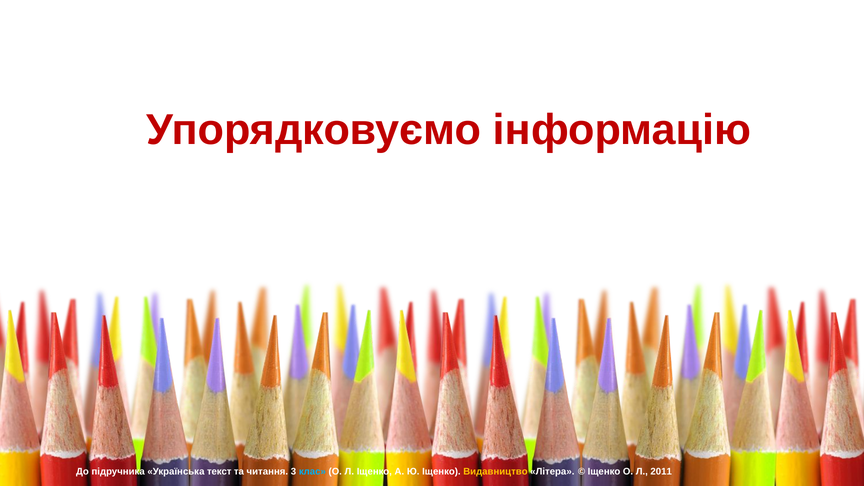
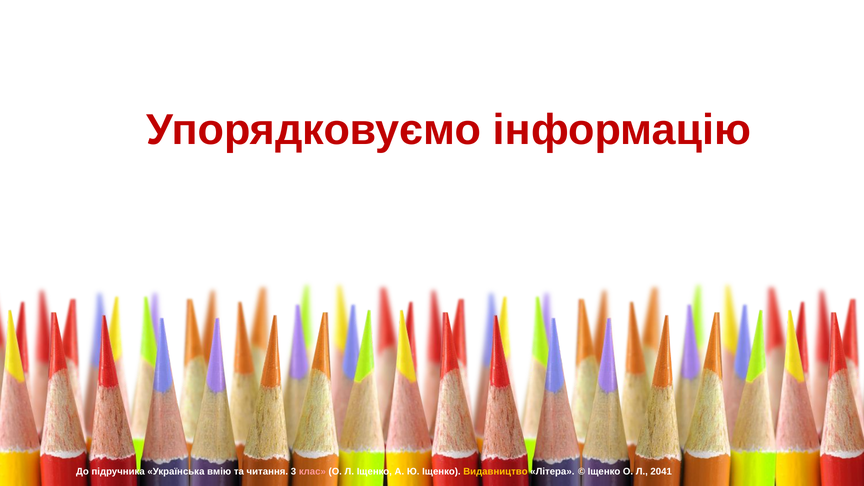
текст: текст -> вмію
клас colour: light blue -> pink
2011: 2011 -> 2041
